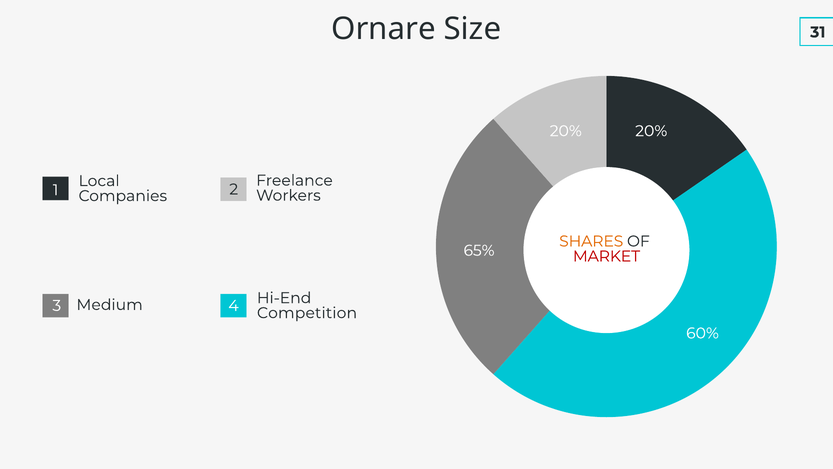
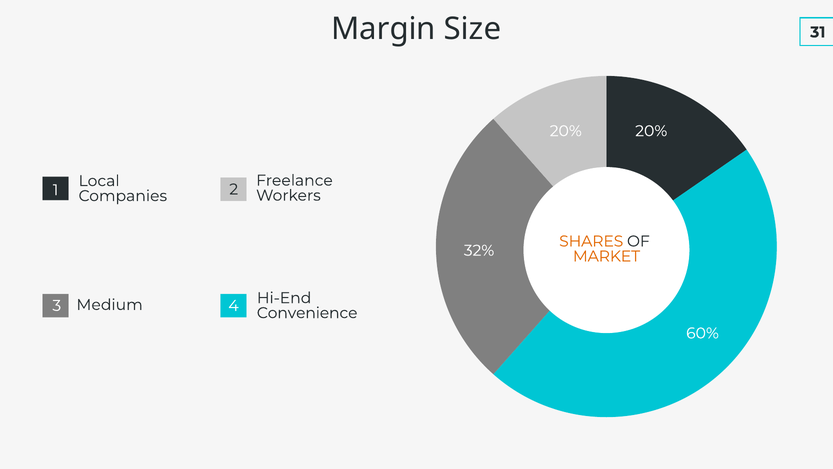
Ornare: Ornare -> Margin
65%: 65% -> 32%
MARKET colour: red -> orange
Competition: Competition -> Convenience
